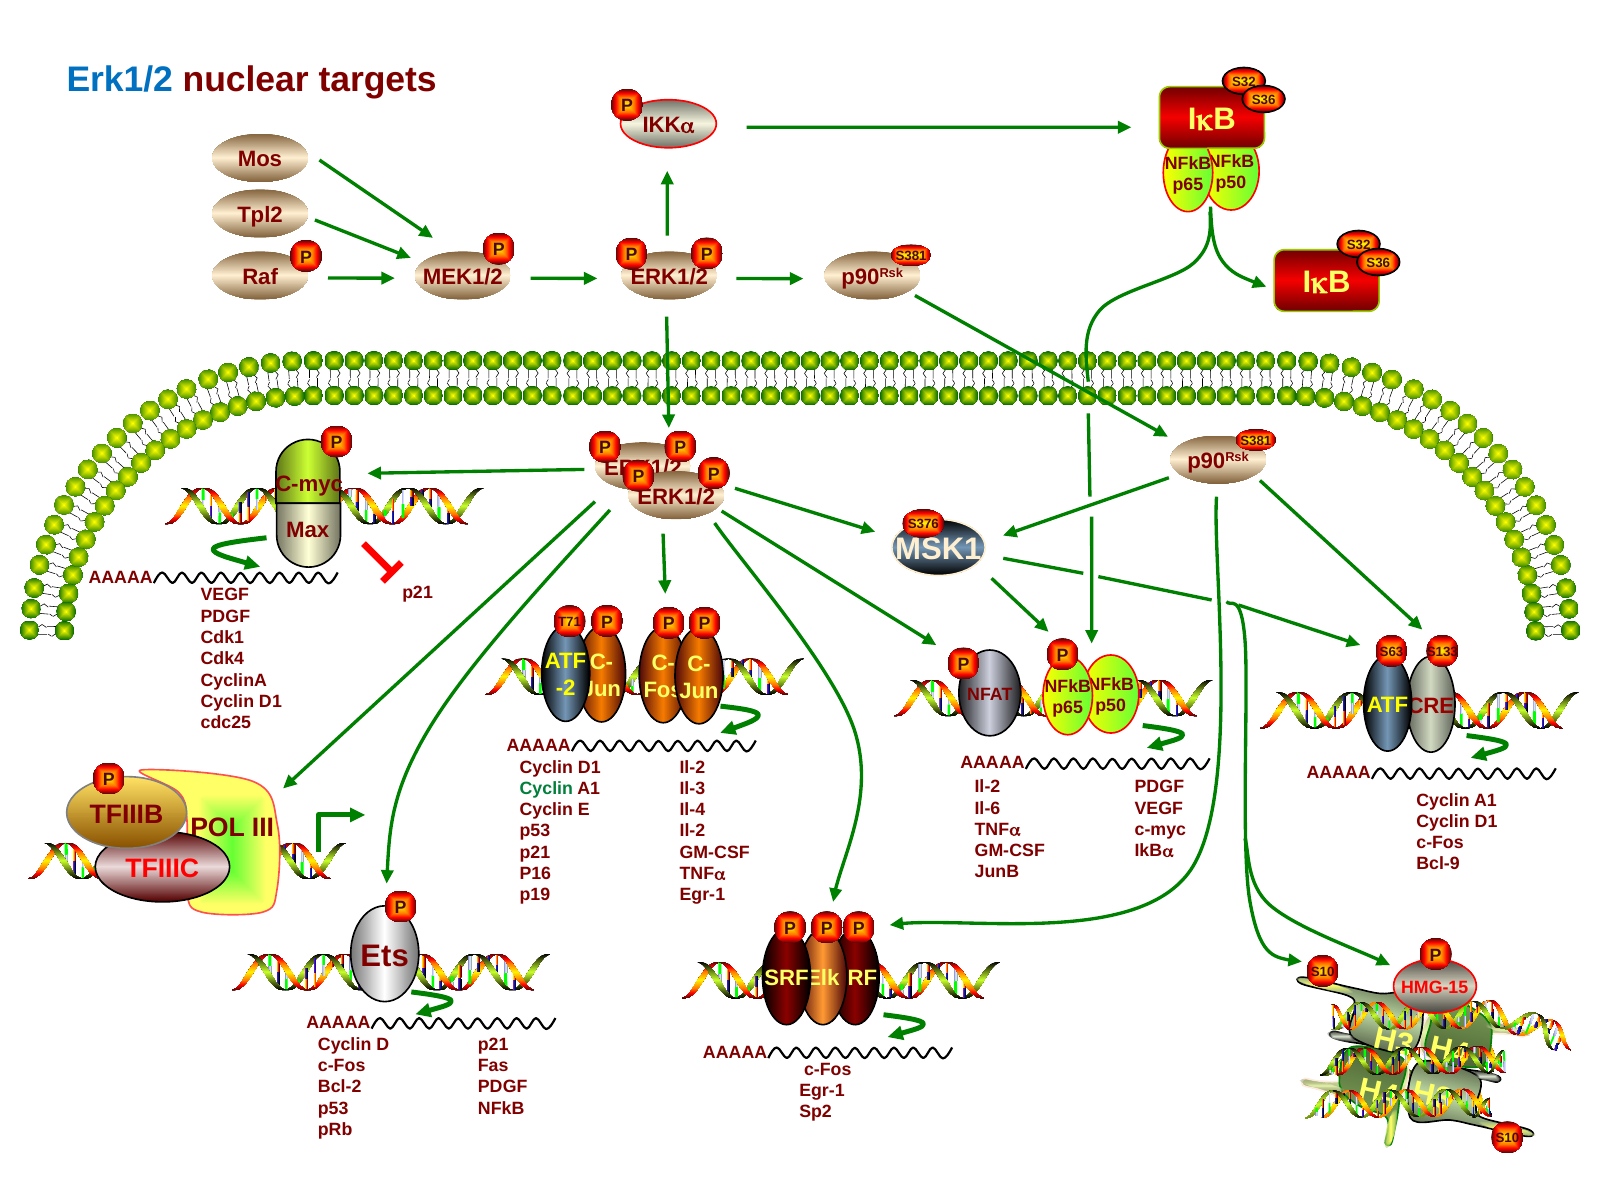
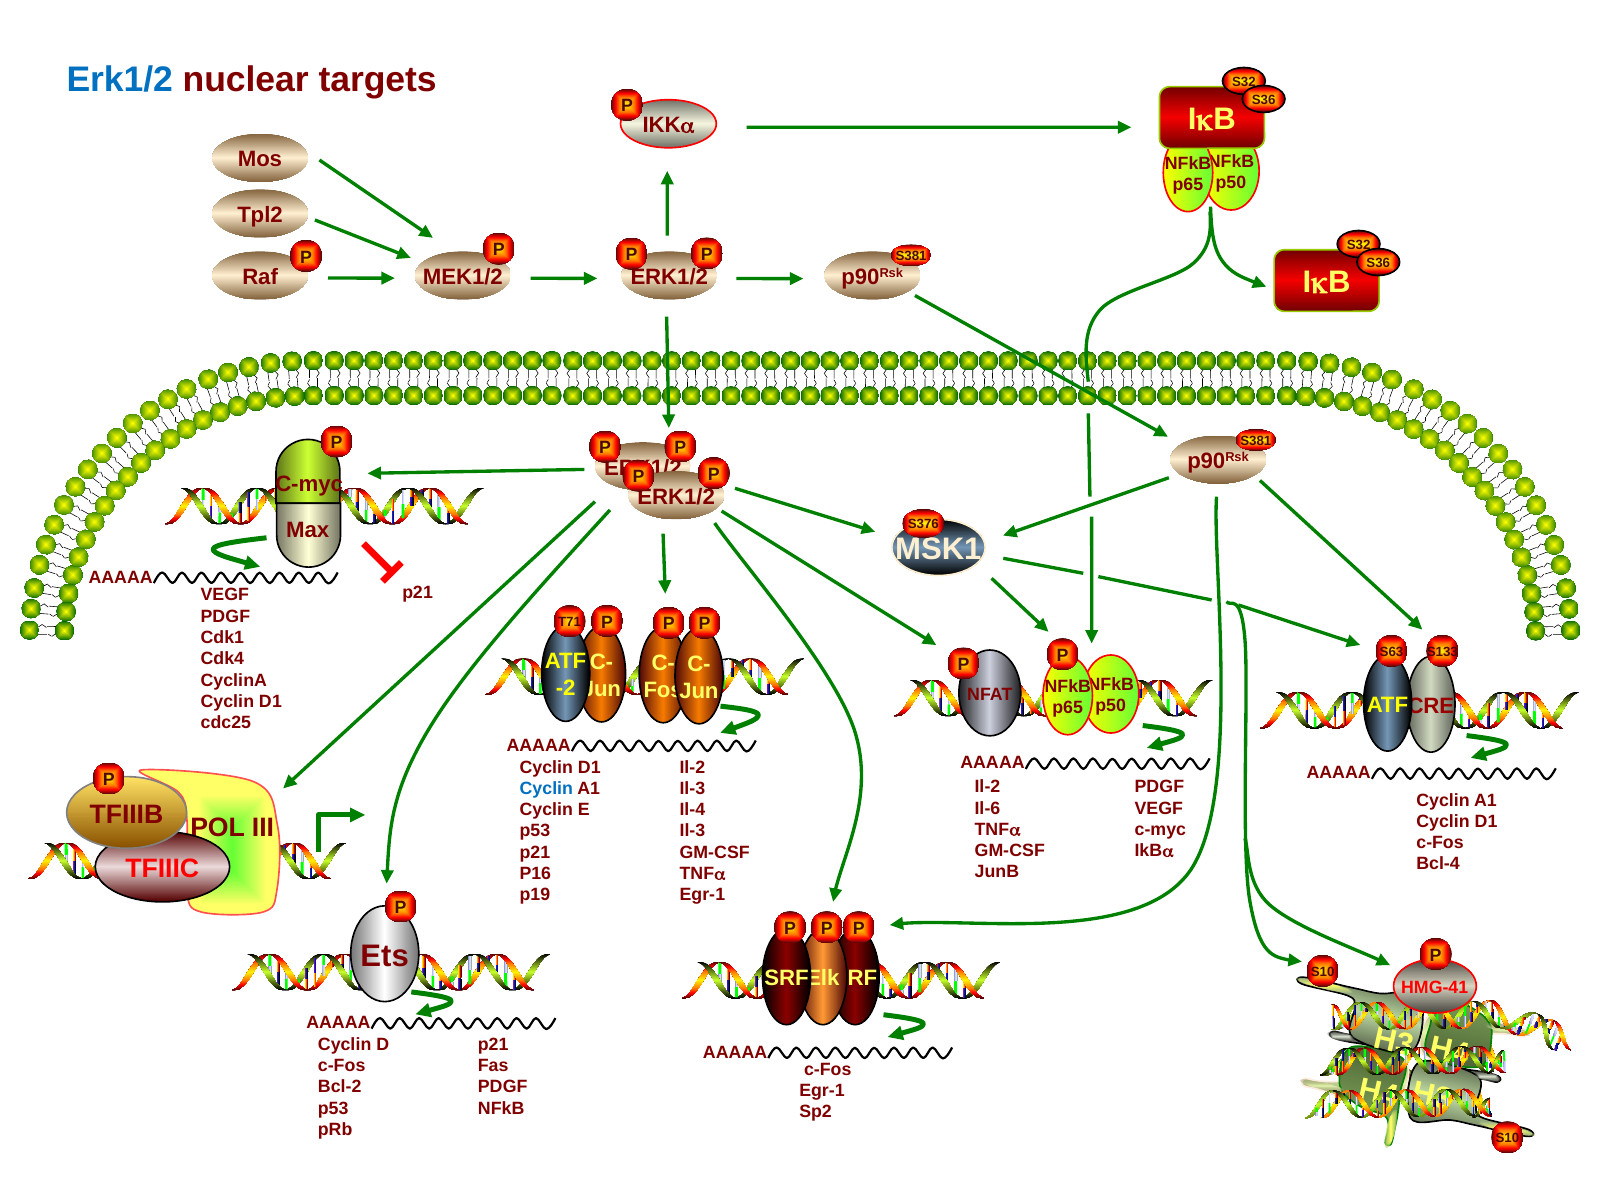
Cyclin at (546, 789) colour: green -> blue
p53 Il-2: Il-2 -> Il-3
Bcl-9: Bcl-9 -> Bcl-4
HMG-15: HMG-15 -> HMG-41
